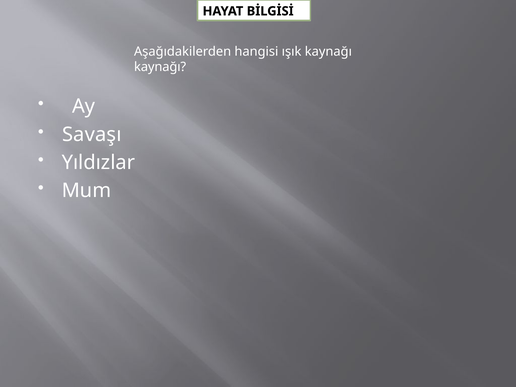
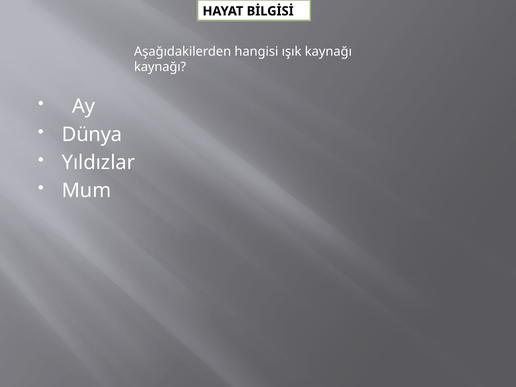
Savaşı: Savaşı -> Dünya
